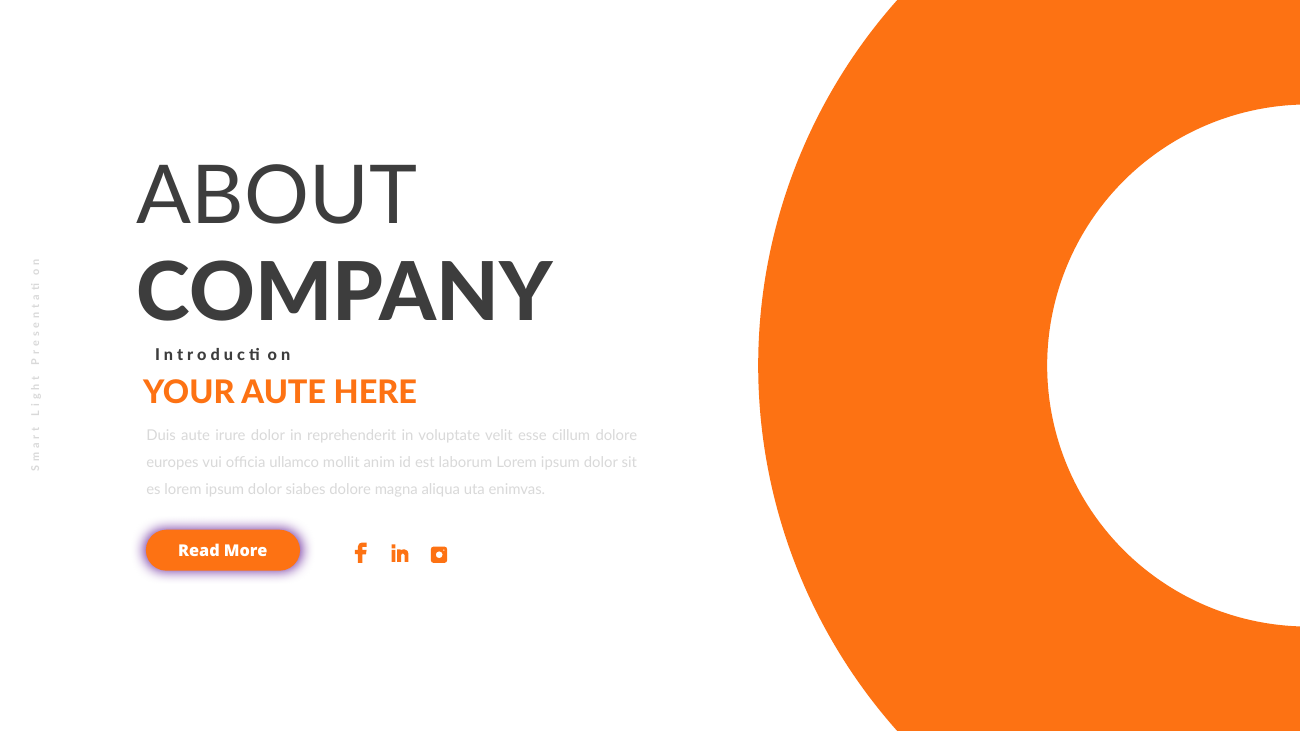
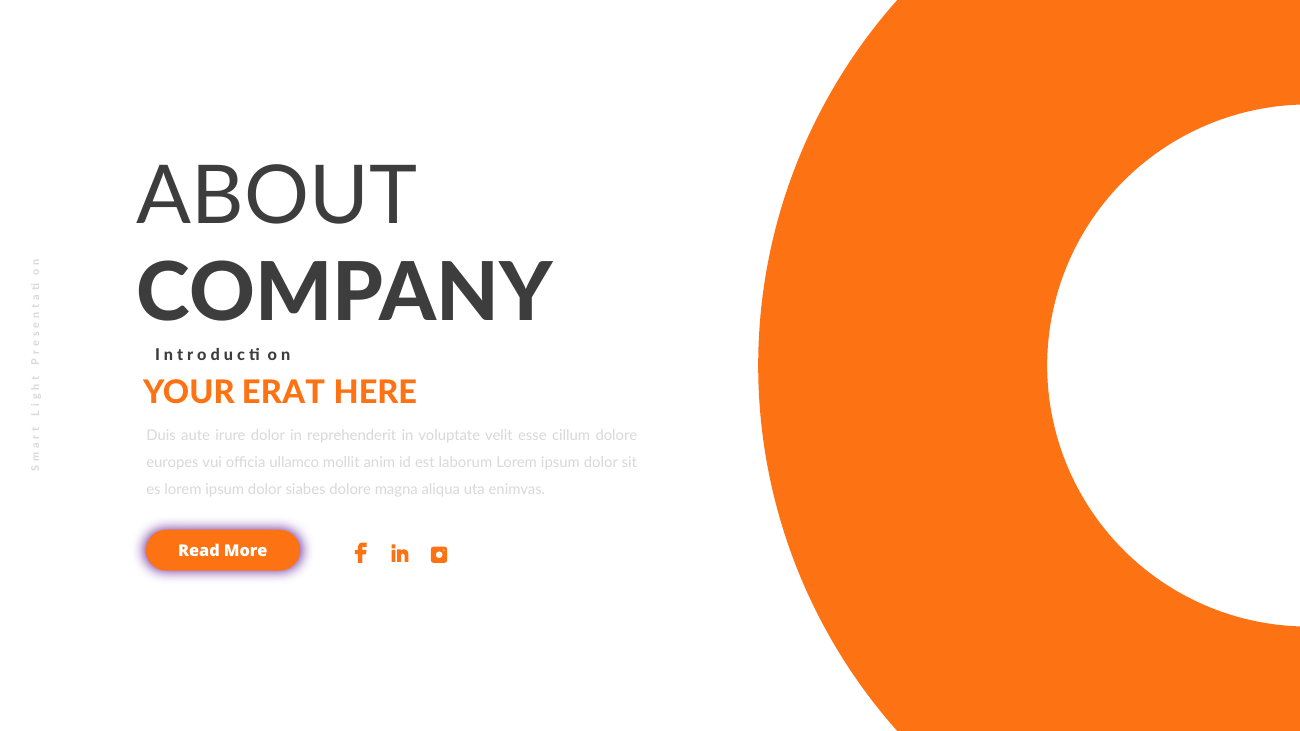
YOUR AUTE: AUTE -> ERAT
